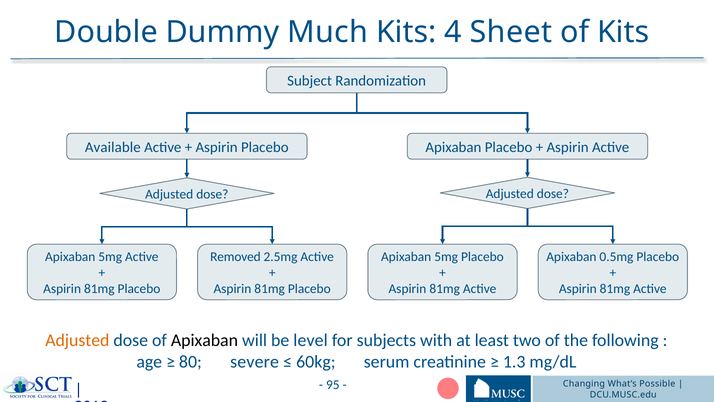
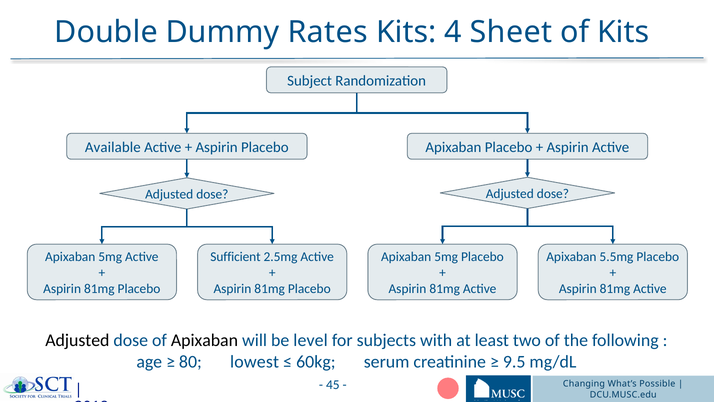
Much: Much -> Rates
Removed: Removed -> Sufficient
0.5mg: 0.5mg -> 5.5mg
Adjusted at (77, 340) colour: orange -> black
severe: severe -> lowest
1.3: 1.3 -> 9.5
95: 95 -> 45
